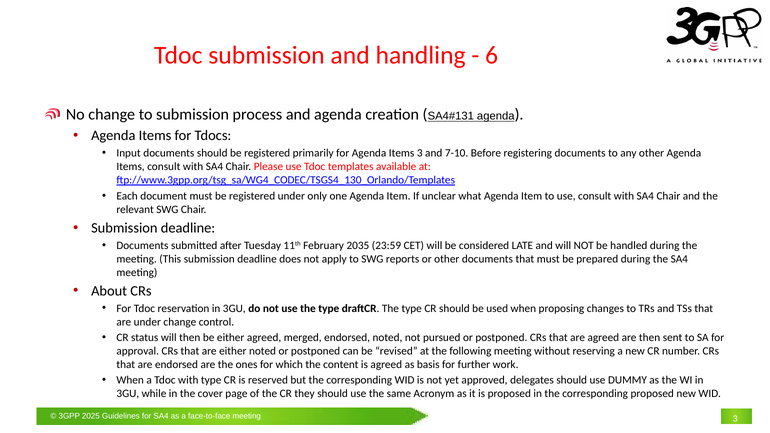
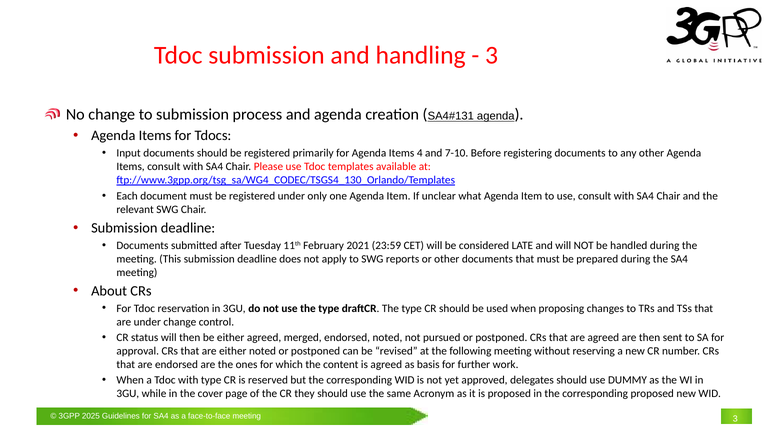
6 at (492, 55): 6 -> 3
Items 3: 3 -> 4
2035: 2035 -> 2021
